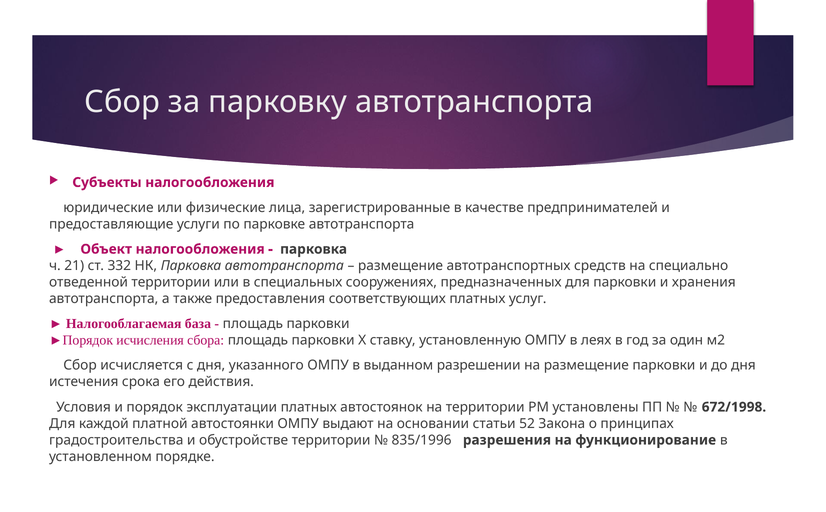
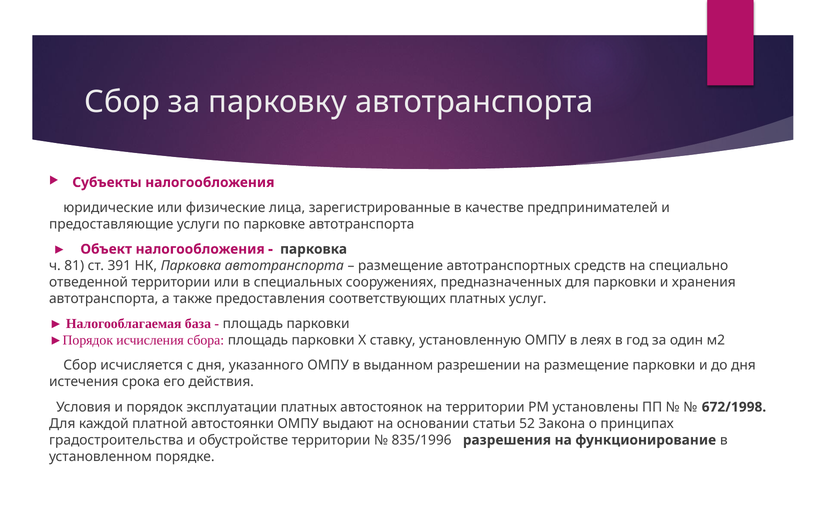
21: 21 -> 81
332: 332 -> 391
